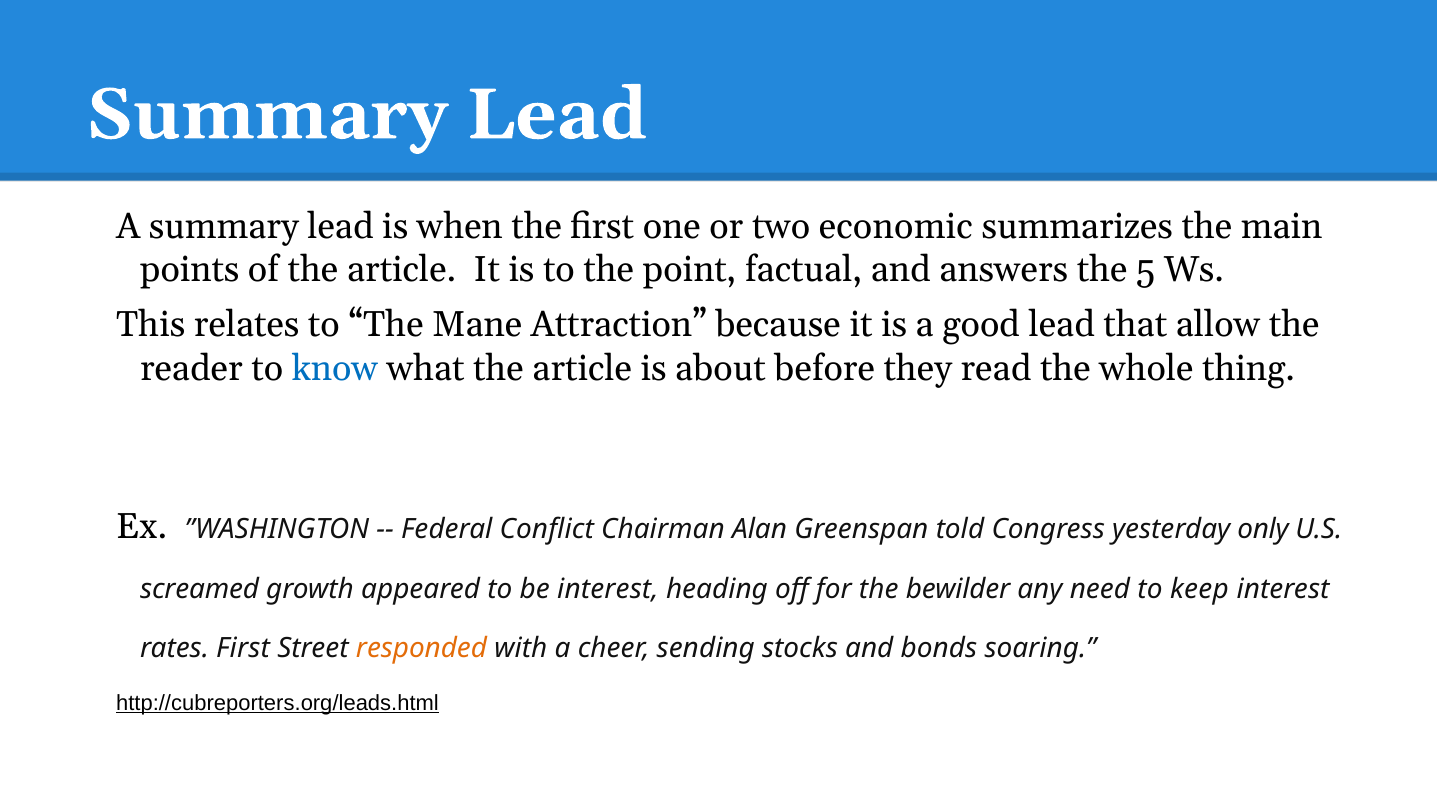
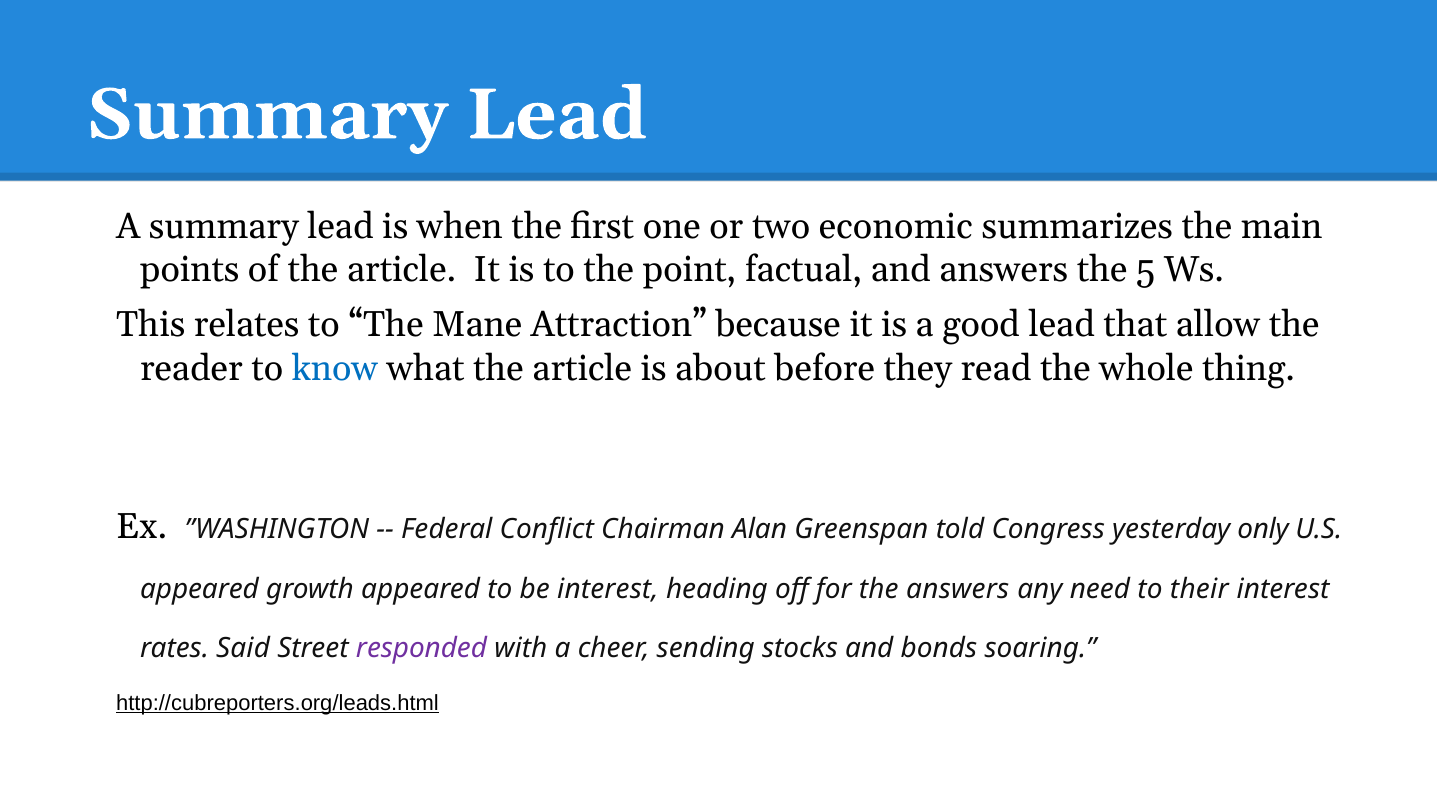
screamed at (200, 590): screamed -> appeared
the bewilder: bewilder -> answers
keep: keep -> their
rates First: First -> Said
responded colour: orange -> purple
